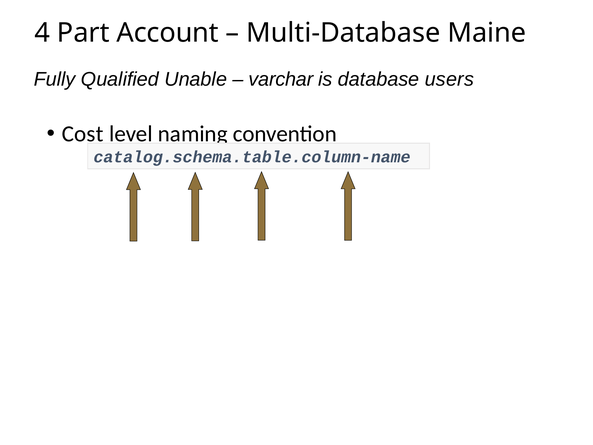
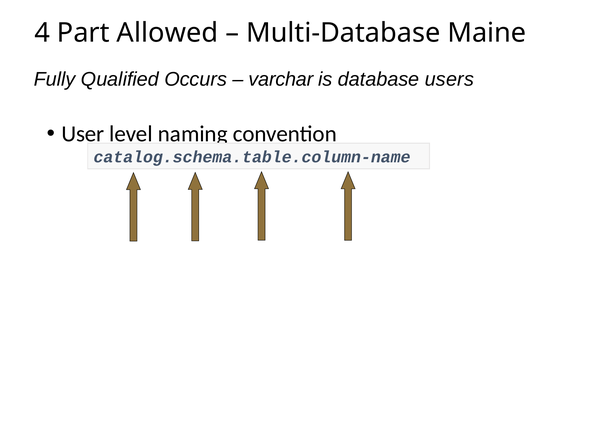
Account: Account -> Allowed
Unable: Unable -> Occurs
Cost: Cost -> User
